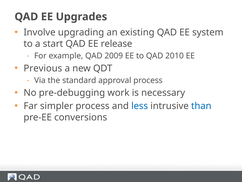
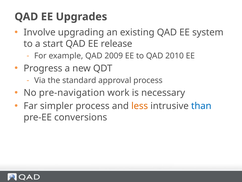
Previous: Previous -> Progress
pre-debugging: pre-debugging -> pre-navigation
less colour: blue -> orange
